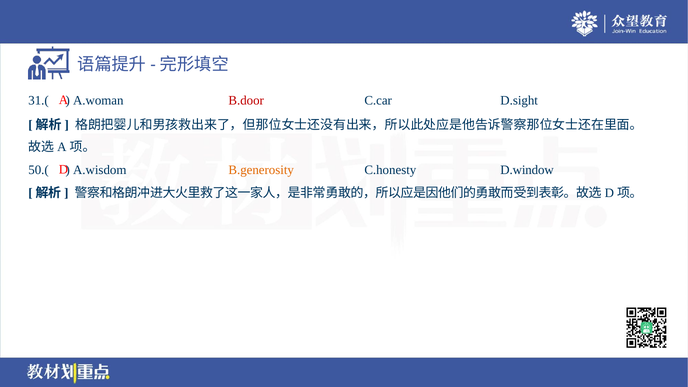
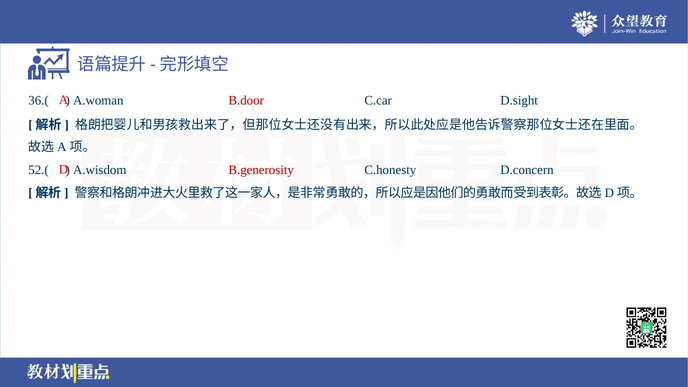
31.(: 31.( -> 36.(
50.(: 50.( -> 52.(
B.generosity colour: orange -> red
D.window: D.window -> D.concern
